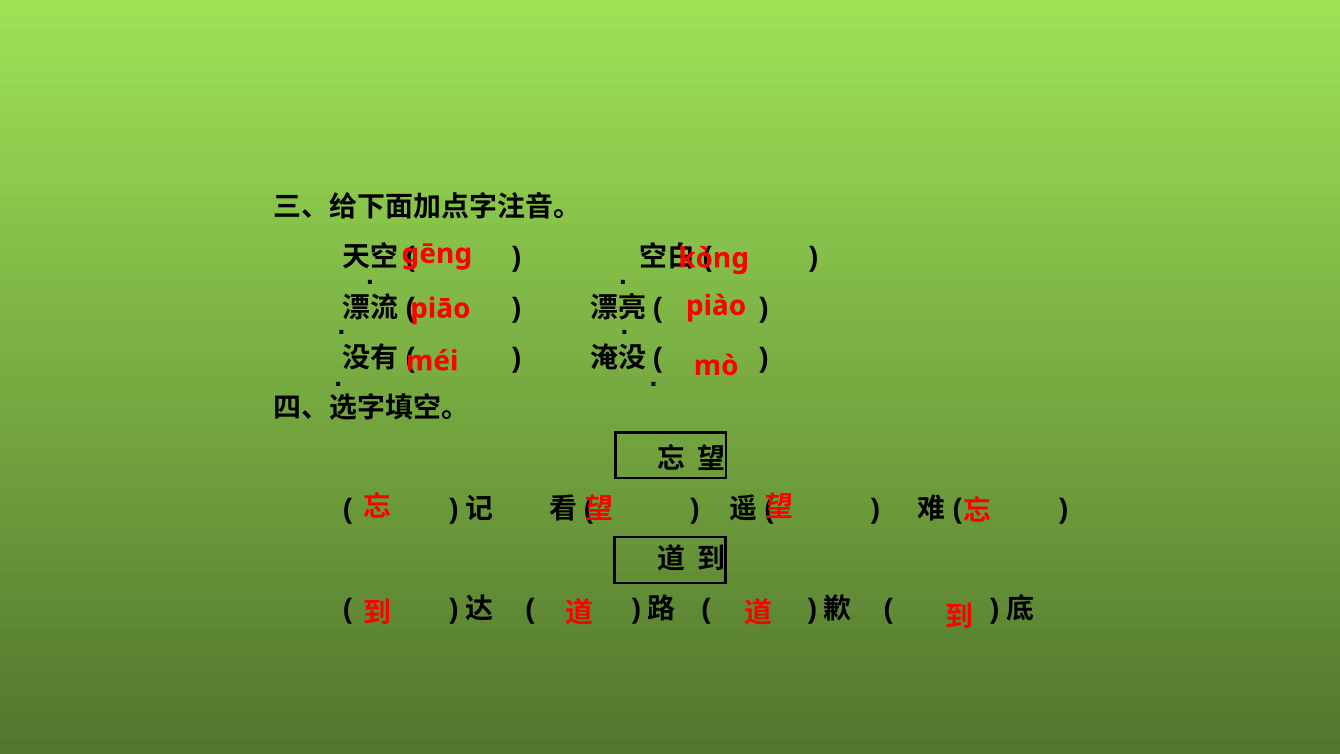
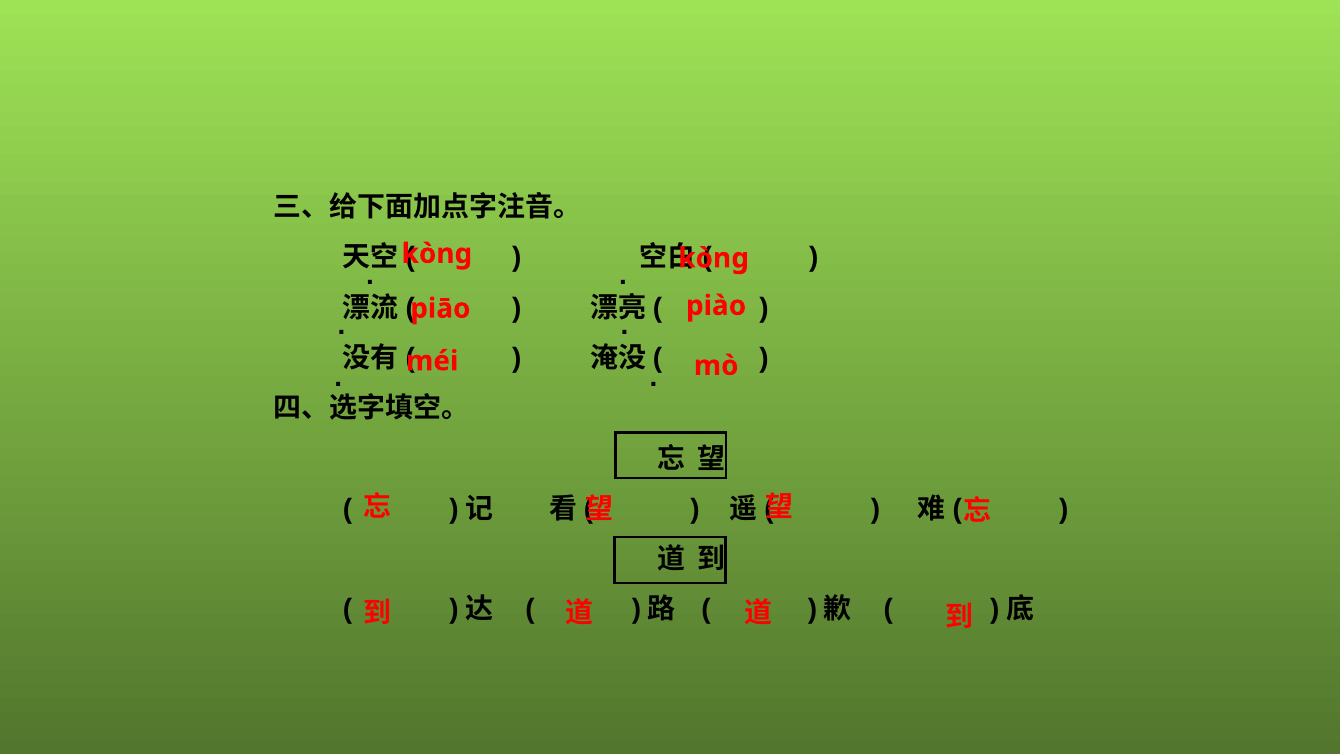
gēng at (437, 254): gēng -> kònɡ
